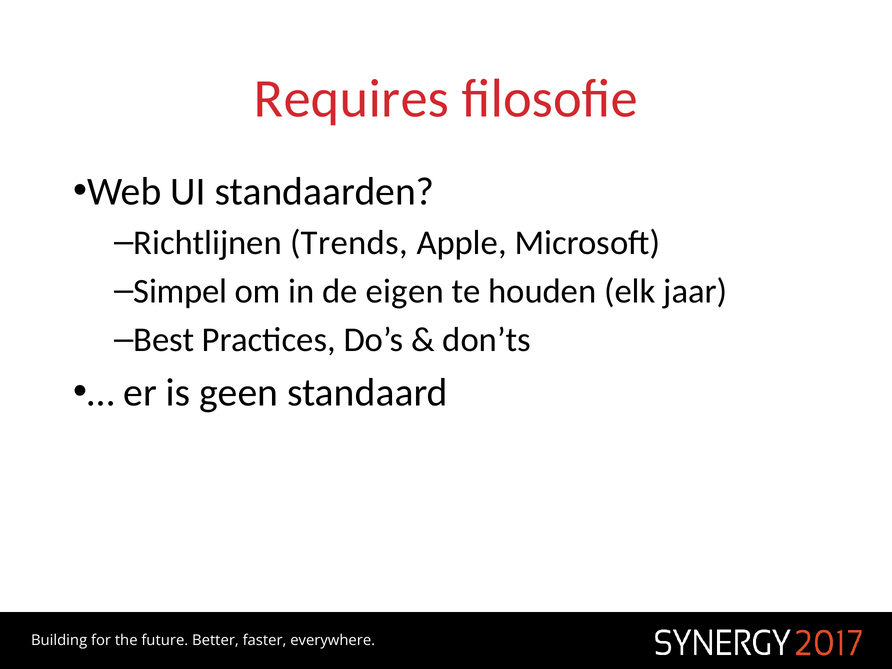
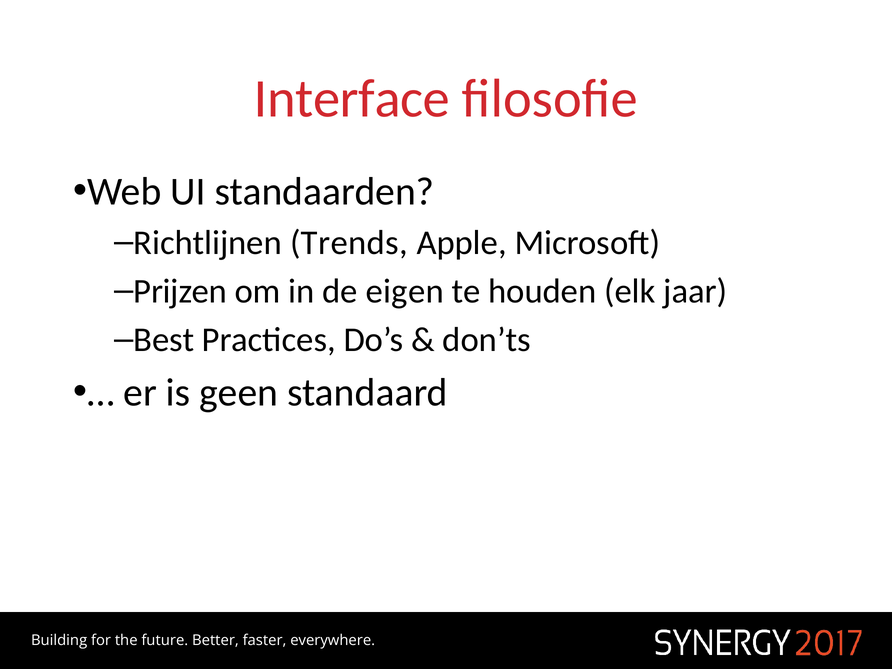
Requires: Requires -> Interface
Simpel: Simpel -> Prijzen
